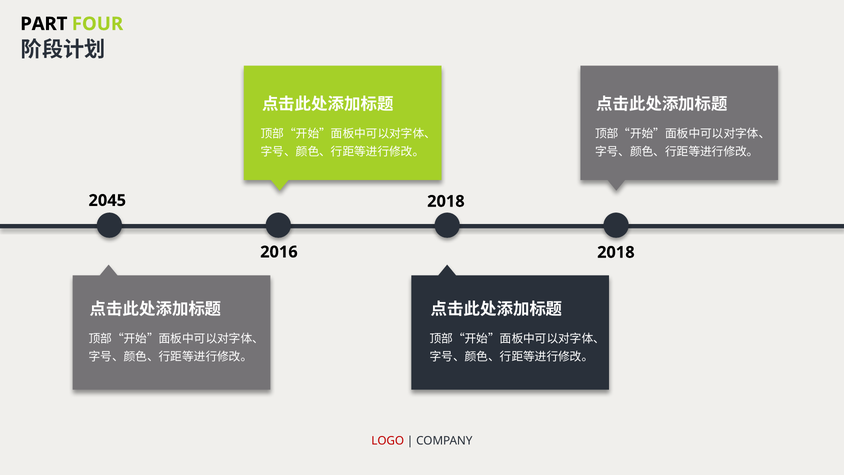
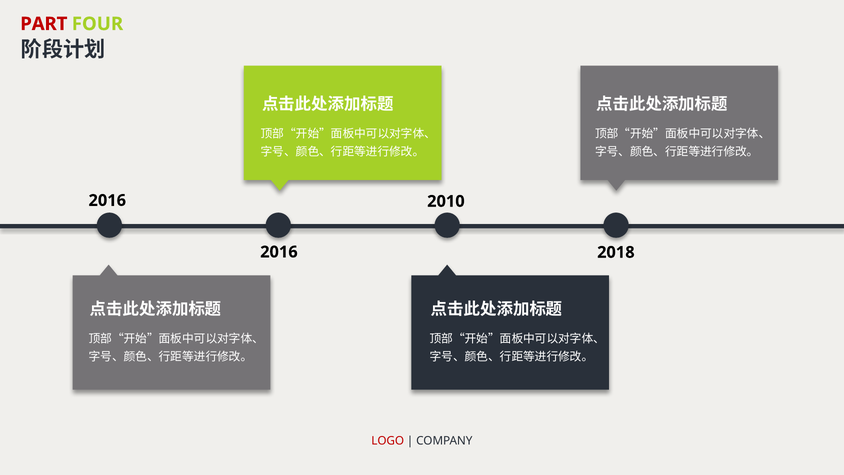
PART colour: black -> red
2045 at (107, 200): 2045 -> 2016
2018 at (446, 201): 2018 -> 2010
